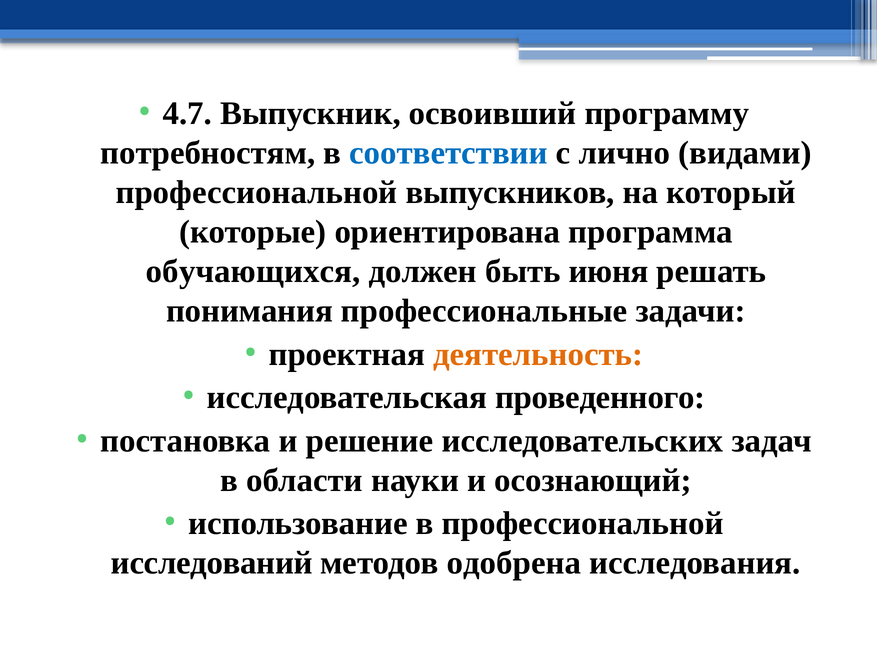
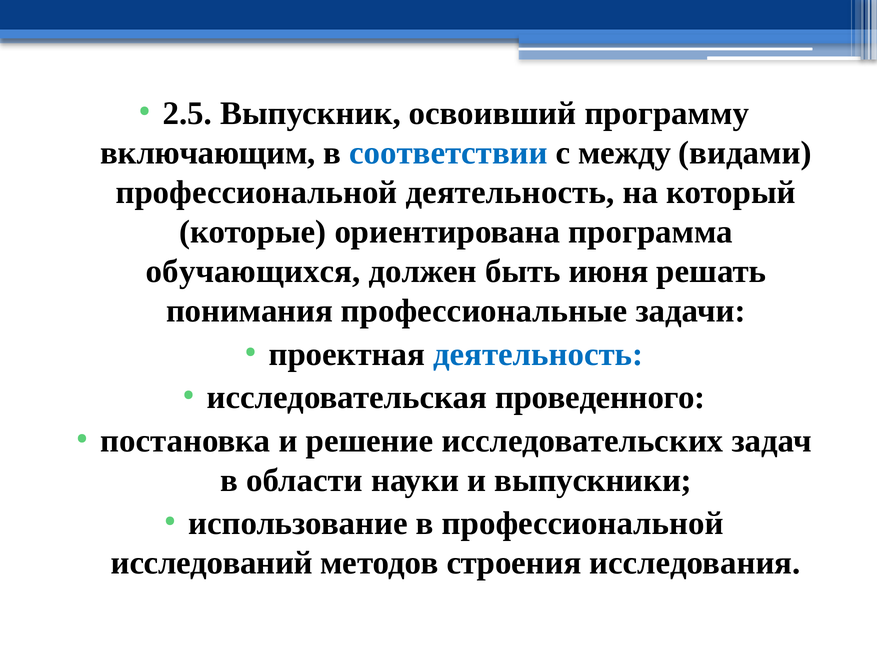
4.7: 4.7 -> 2.5
потребностям: потребностям -> включающим
лично: лично -> между
профессиональной выпускников: выпускников -> деятельность
деятельность at (538, 354) colour: orange -> blue
осознающий: осознающий -> выпускники
одобрена: одобрена -> строения
